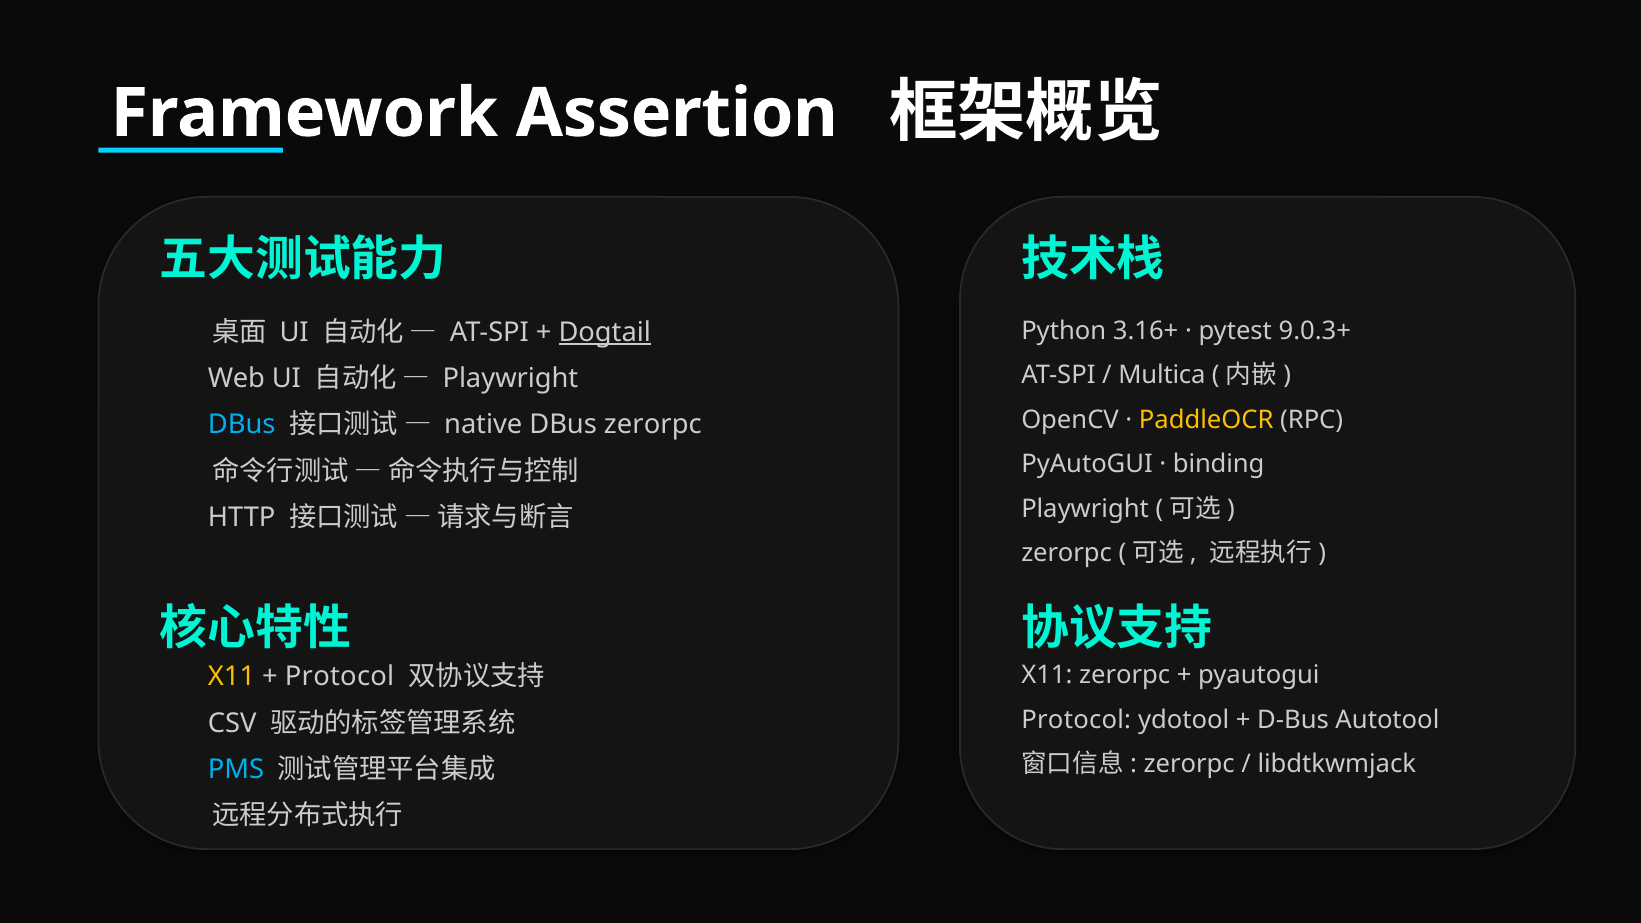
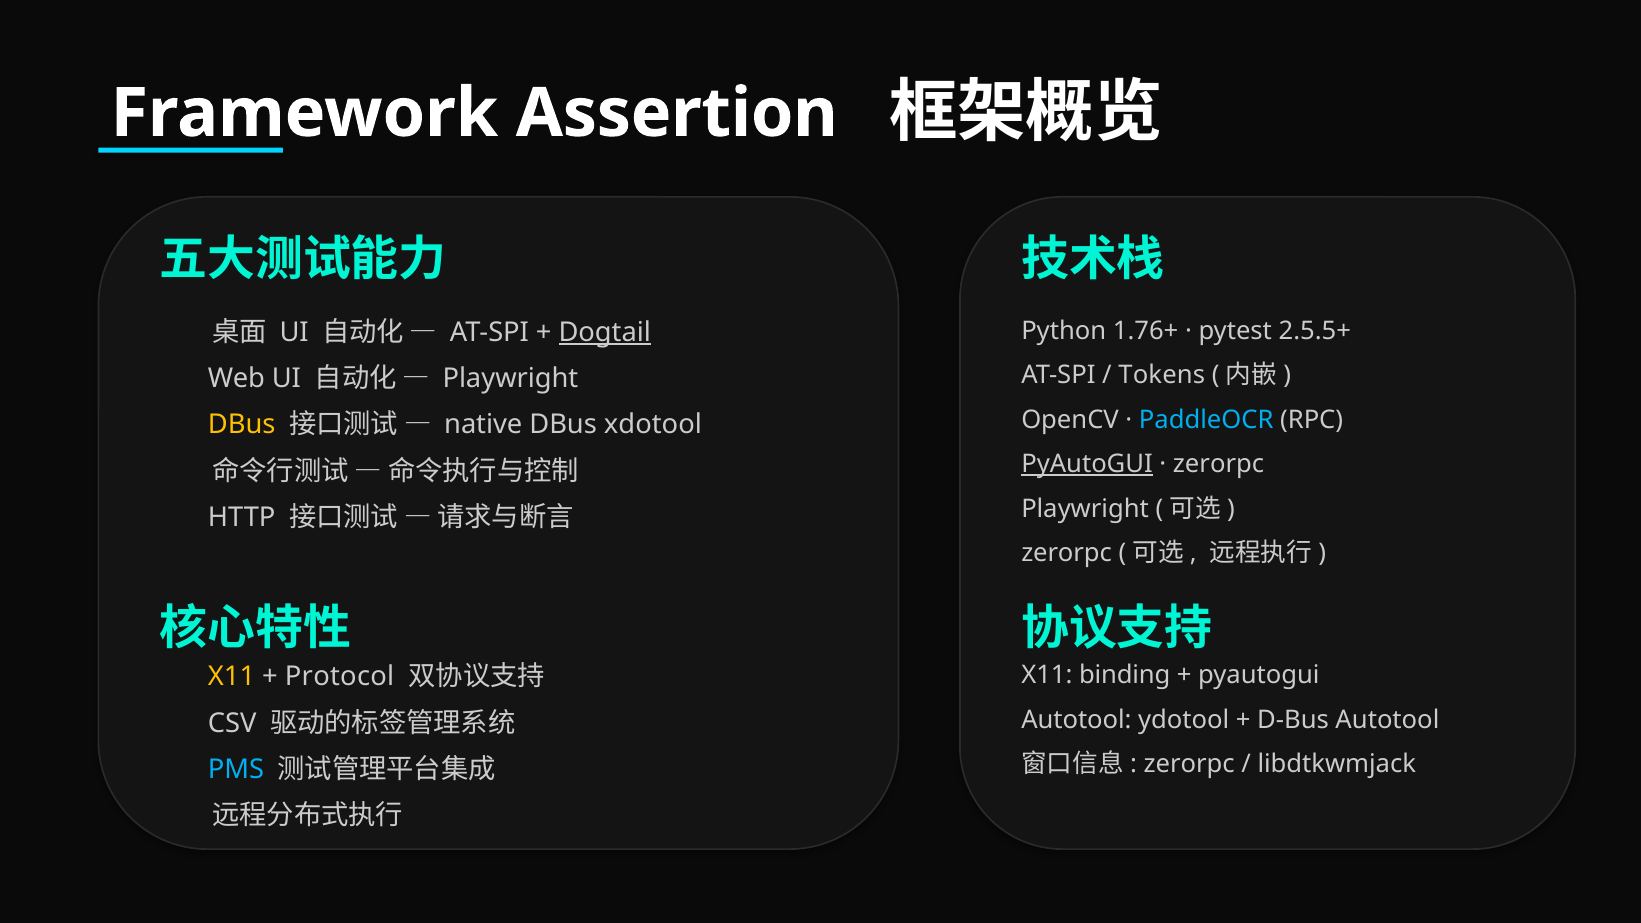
3.16+: 3.16+ -> 1.76+
9.0.3+: 9.0.3+ -> 2.5.5+
Multica: Multica -> Tokens
PaddleOCR colour: yellow -> light blue
DBus at (242, 425) colour: light blue -> yellow
DBus zerorpc: zerorpc -> xdotool
PyAutoGUI at (1087, 464) underline: none -> present
binding at (1219, 464): binding -> zerorpc
X11 zerorpc: zerorpc -> binding
Protocol at (1076, 720): Protocol -> Autotool
